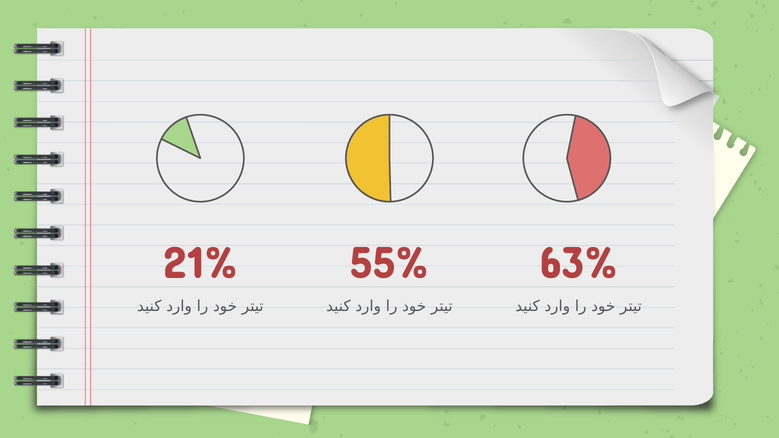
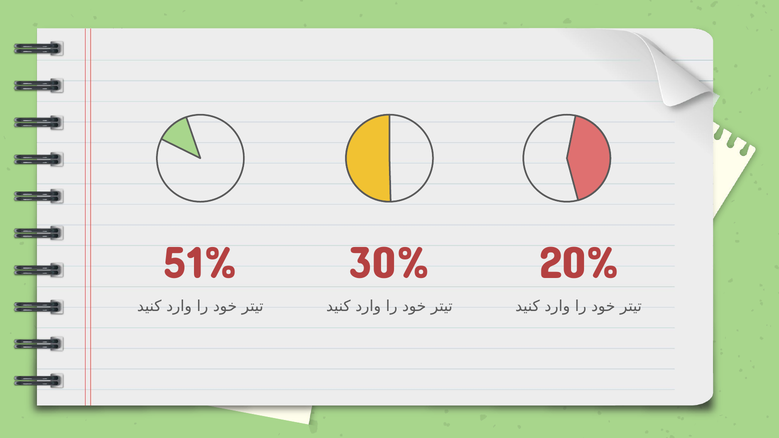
21%: 21% -> 51%
55%: 55% -> 30%
63%: 63% -> 20%
